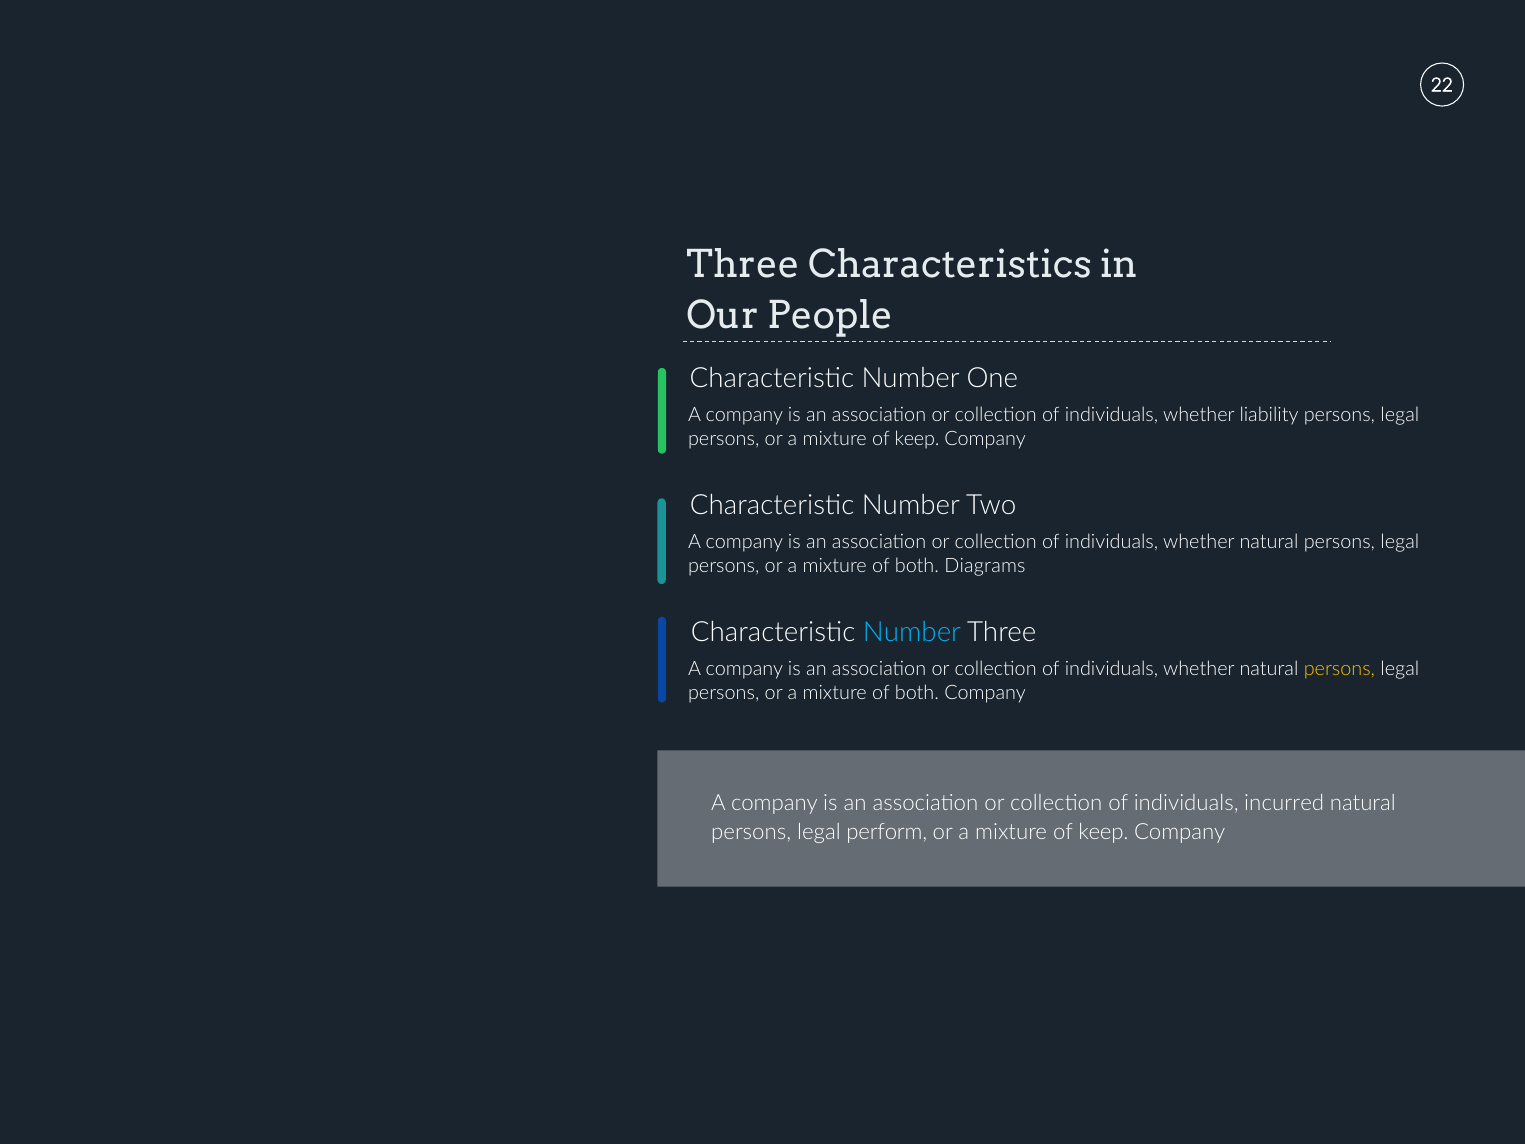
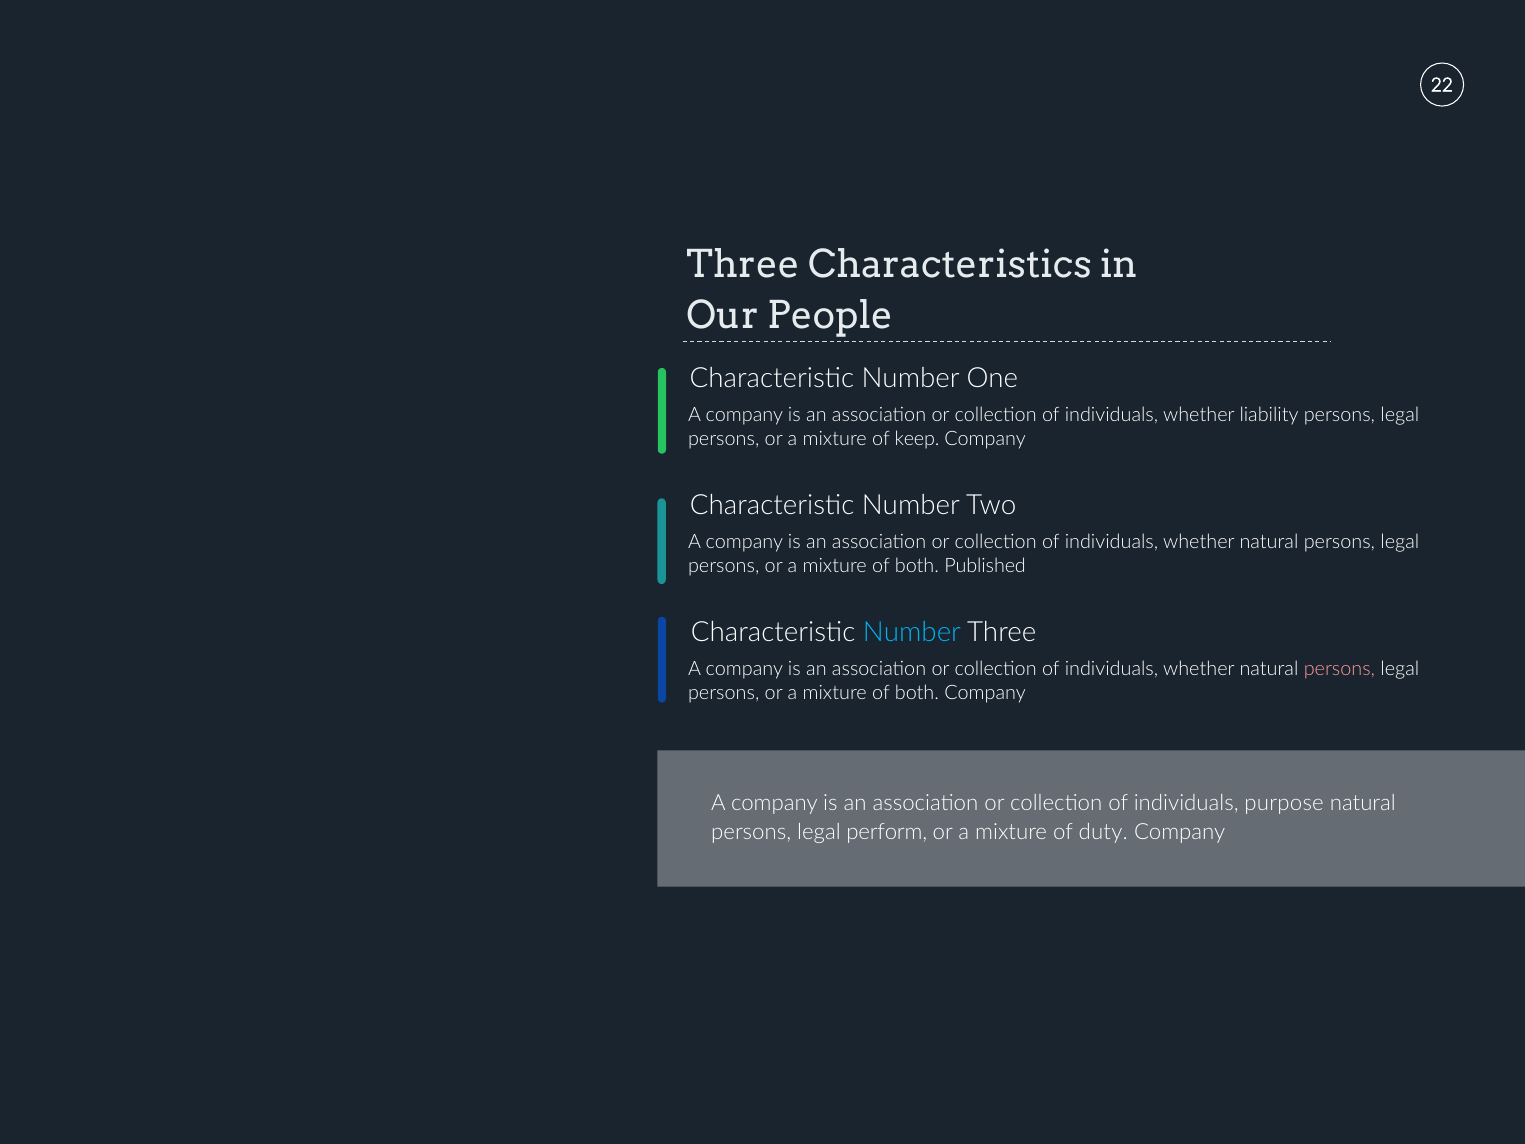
Diagrams: Diagrams -> Published
persons at (1339, 669) colour: yellow -> pink
incurred: incurred -> purpose
keep at (1103, 832): keep -> duty
